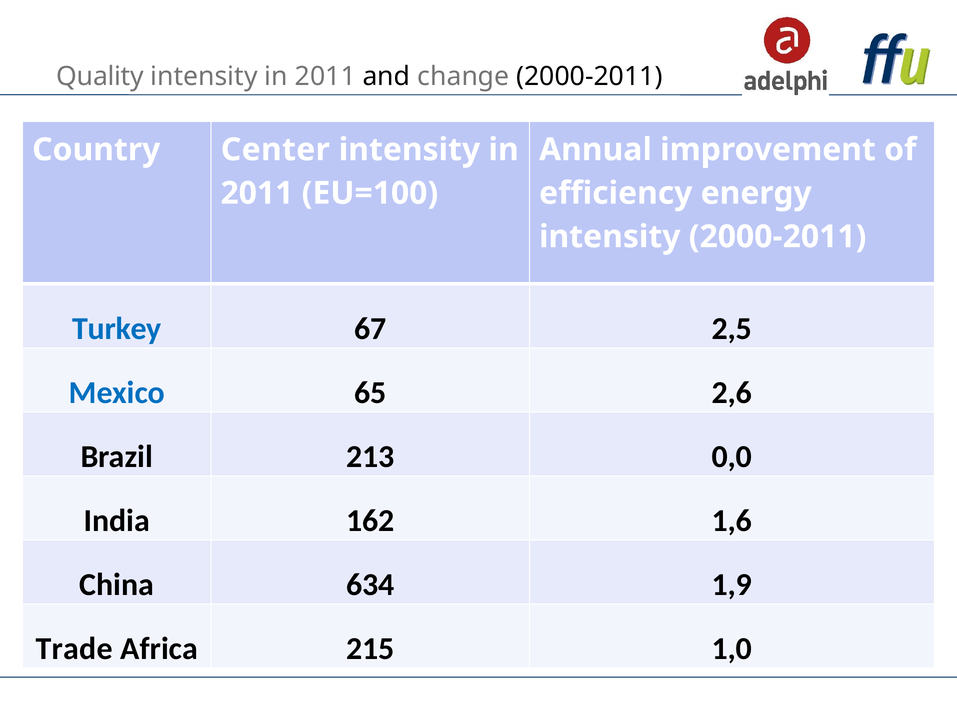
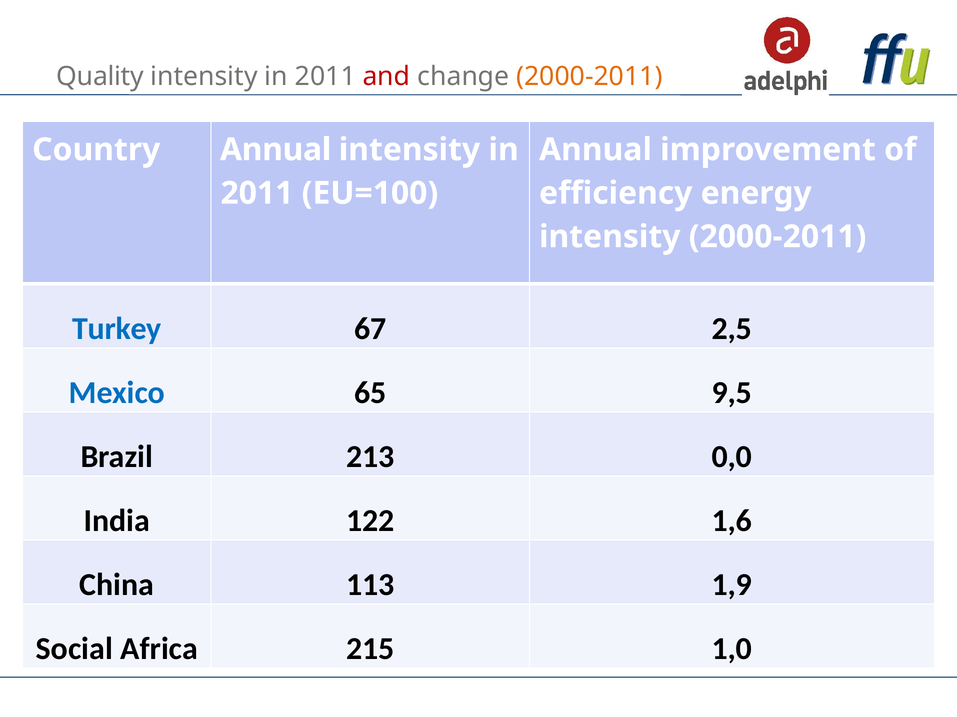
and colour: black -> red
2000-2011 at (589, 76) colour: black -> orange
Country Center: Center -> Annual
2,6: 2,6 -> 9,5
162: 162 -> 122
634: 634 -> 113
Trade: Trade -> Social
